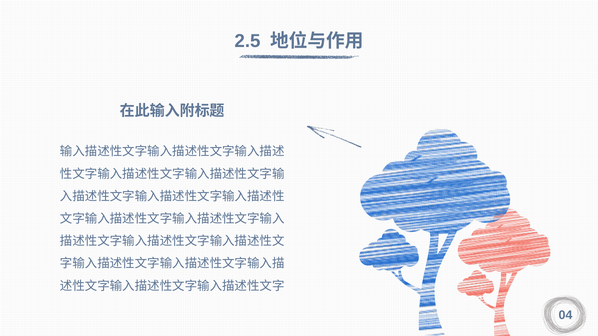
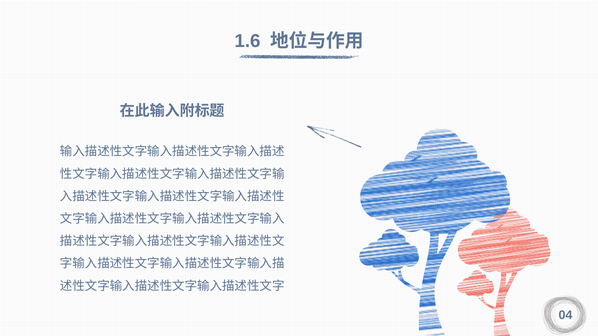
2.5: 2.5 -> 1.6
